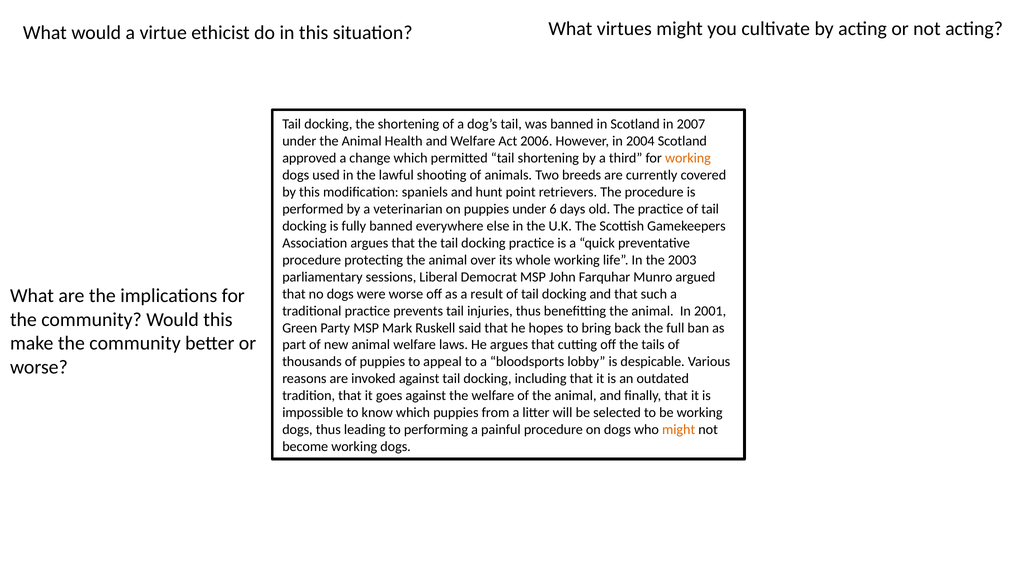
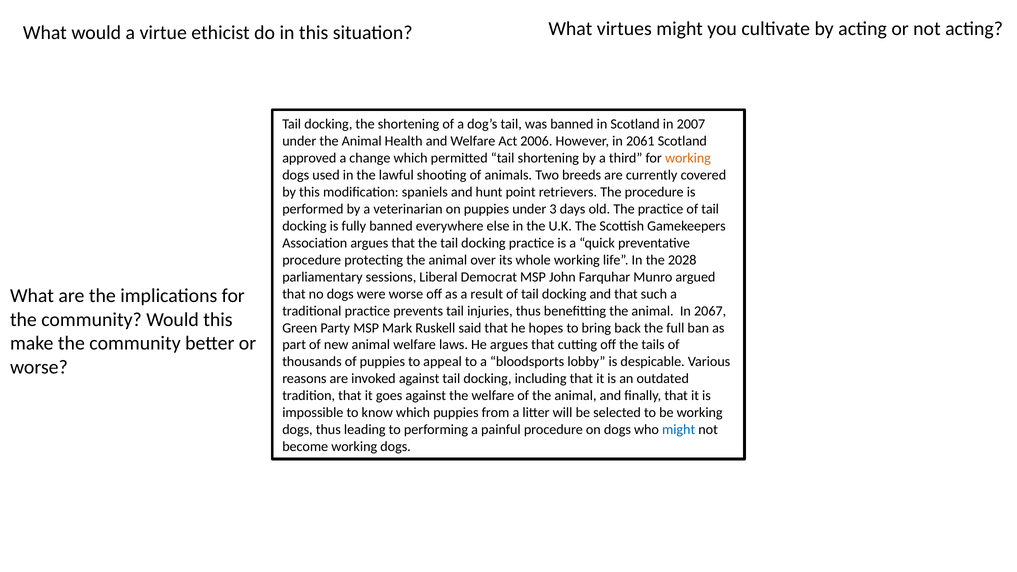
2004: 2004 -> 2061
6: 6 -> 3
2003: 2003 -> 2028
2001: 2001 -> 2067
might at (679, 430) colour: orange -> blue
